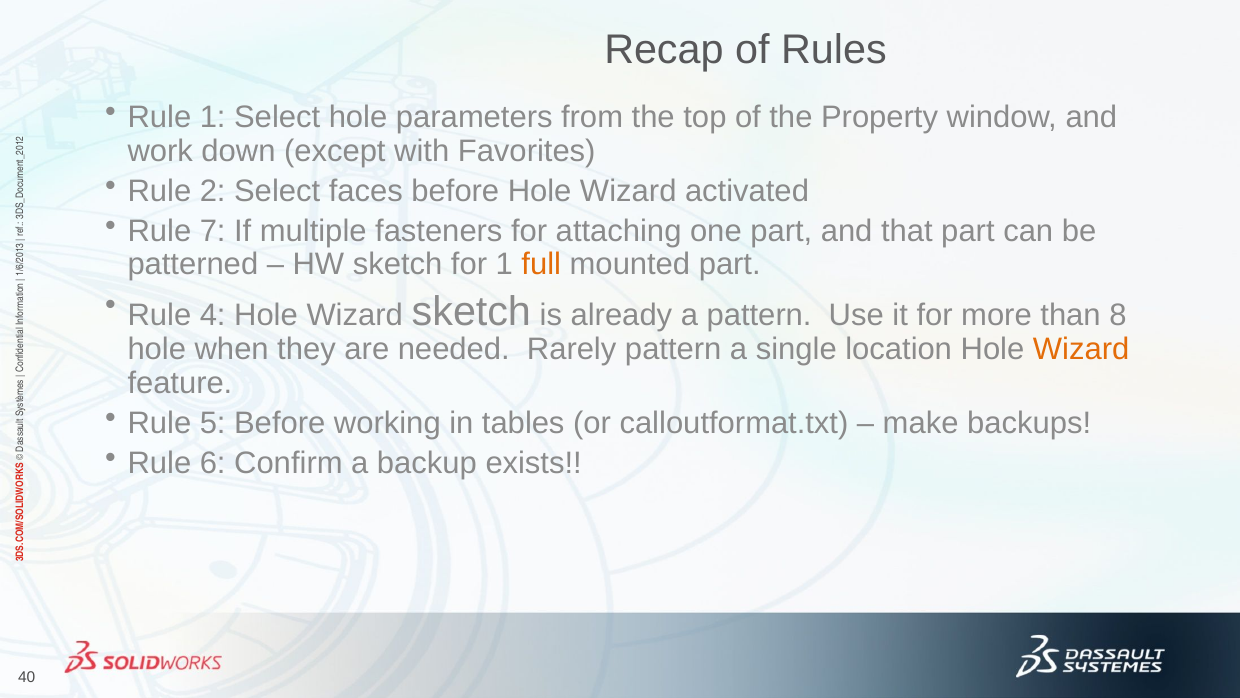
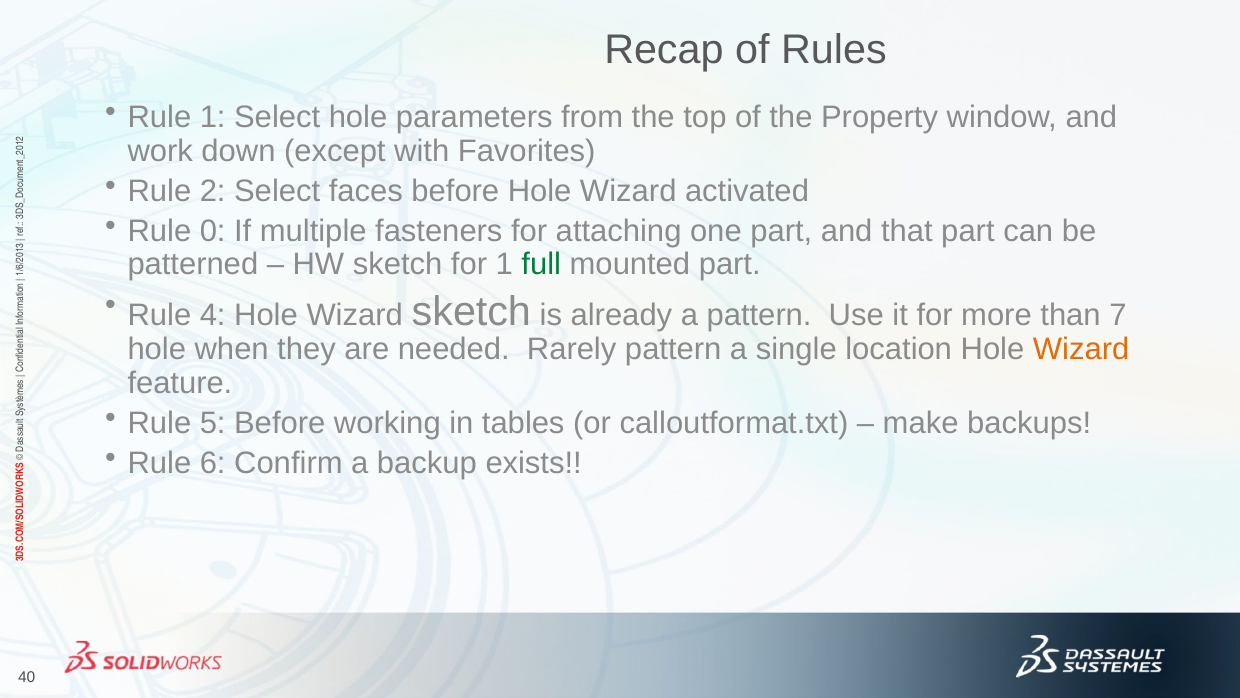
Rule 7: 7 -> 0
full colour: orange -> green
8: 8 -> 7
